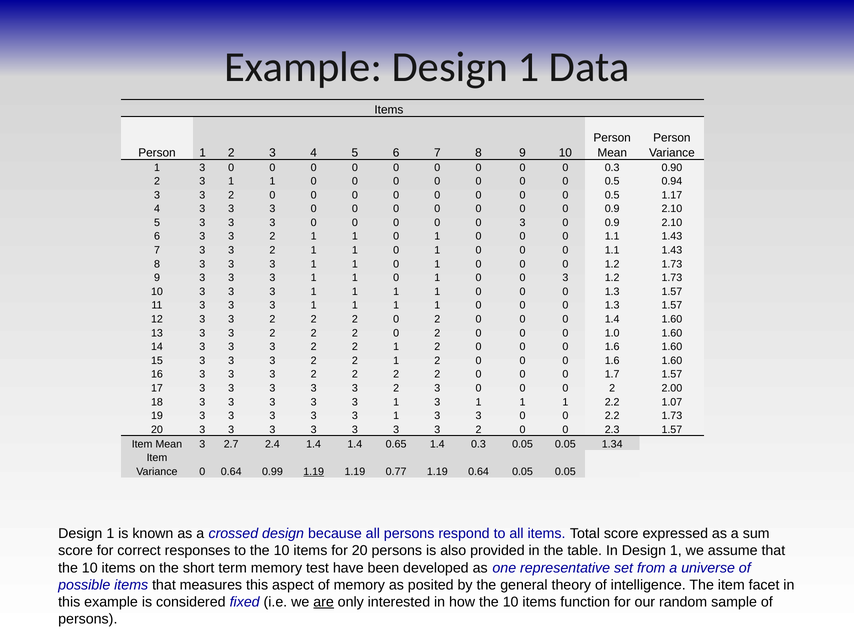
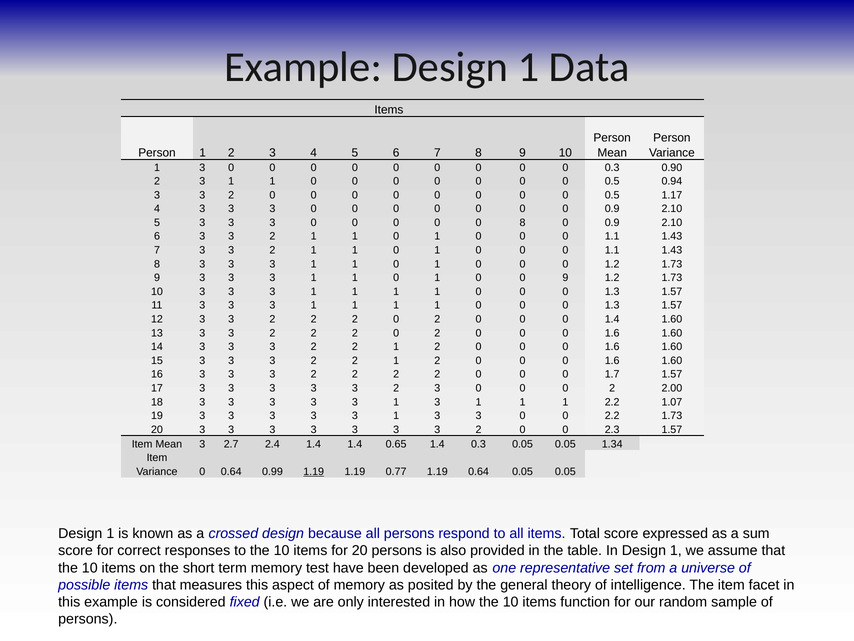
0 0 0 3: 3 -> 8
1 0 0 3: 3 -> 9
1.0 at (612, 333): 1.0 -> 1.6
are underline: present -> none
